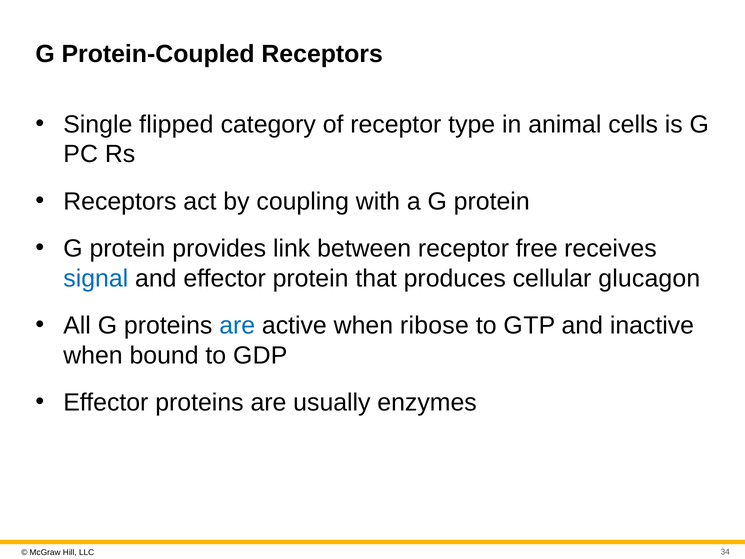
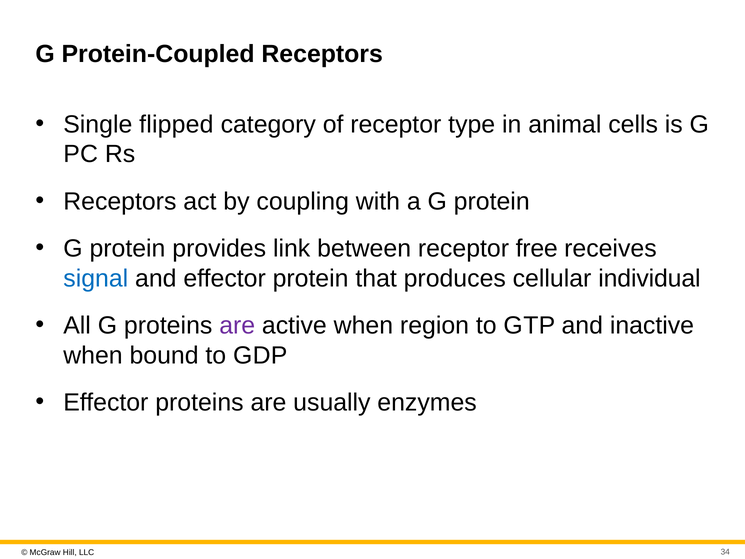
glucagon: glucagon -> individual
are at (237, 325) colour: blue -> purple
ribose: ribose -> region
